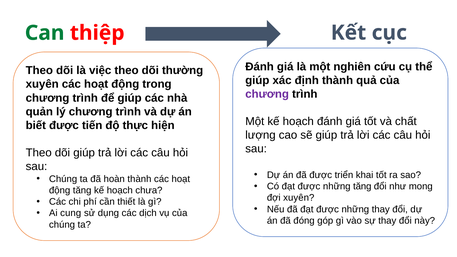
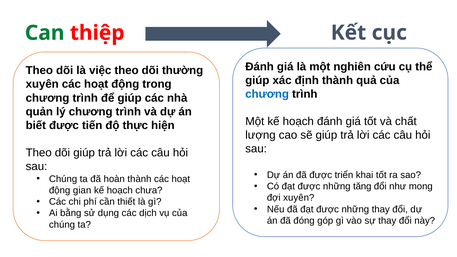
chương at (267, 94) colour: purple -> blue
động tăng: tăng -> gian
cung: cung -> bằng
